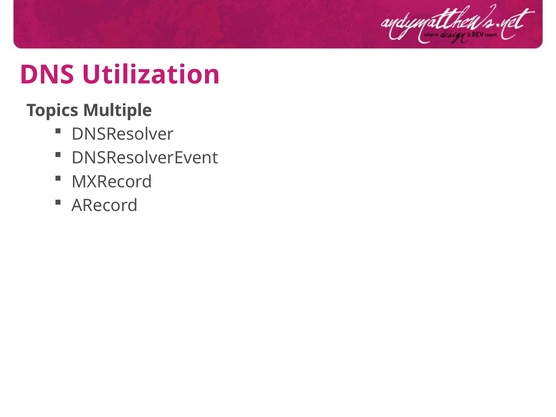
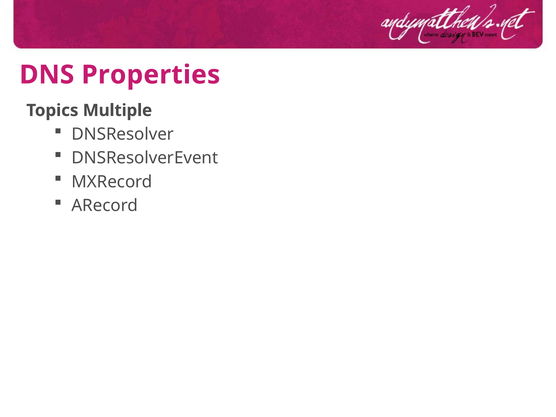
Utilization: Utilization -> Properties
